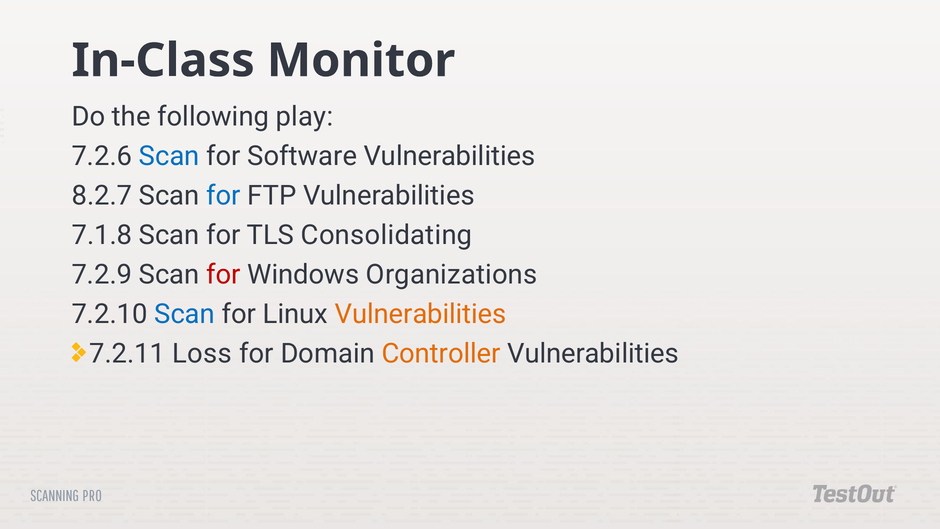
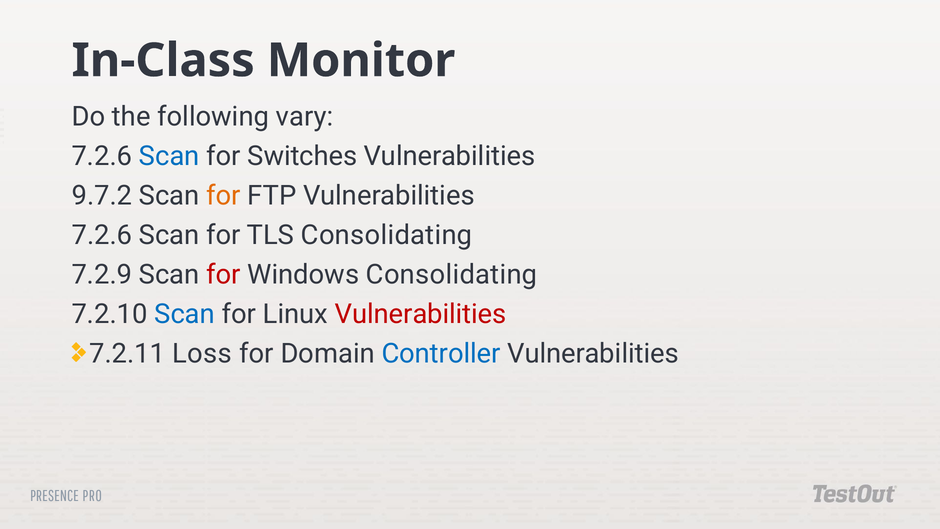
play: play -> vary
Software: Software -> Switches
8.2.7: 8.2.7 -> 9.7.2
for at (223, 196) colour: blue -> orange
7.1.8 at (102, 235): 7.1.8 -> 7.2.6
Windows Organizations: Organizations -> Consolidating
Vulnerabilities at (421, 314) colour: orange -> red
Controller colour: orange -> blue
SCANNING: SCANNING -> PRESENCE
